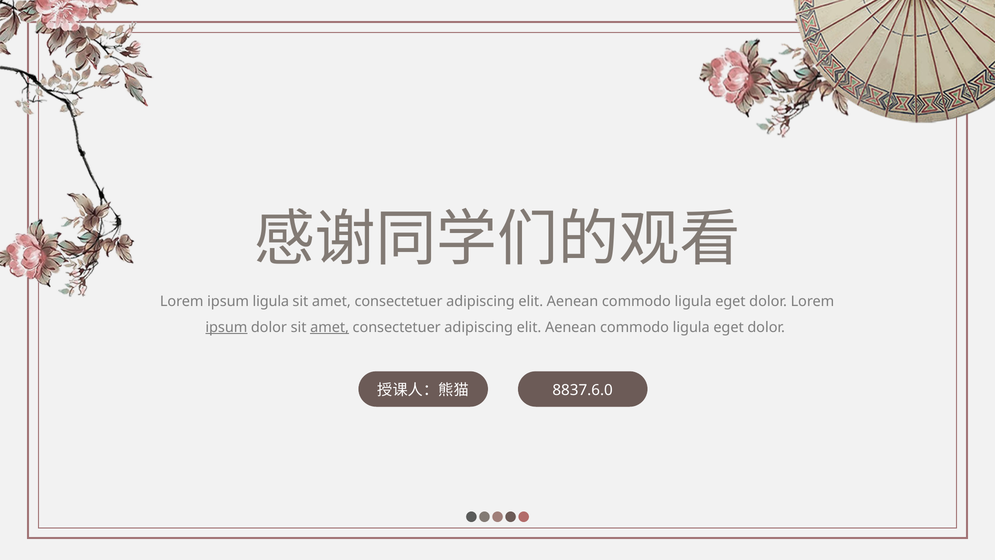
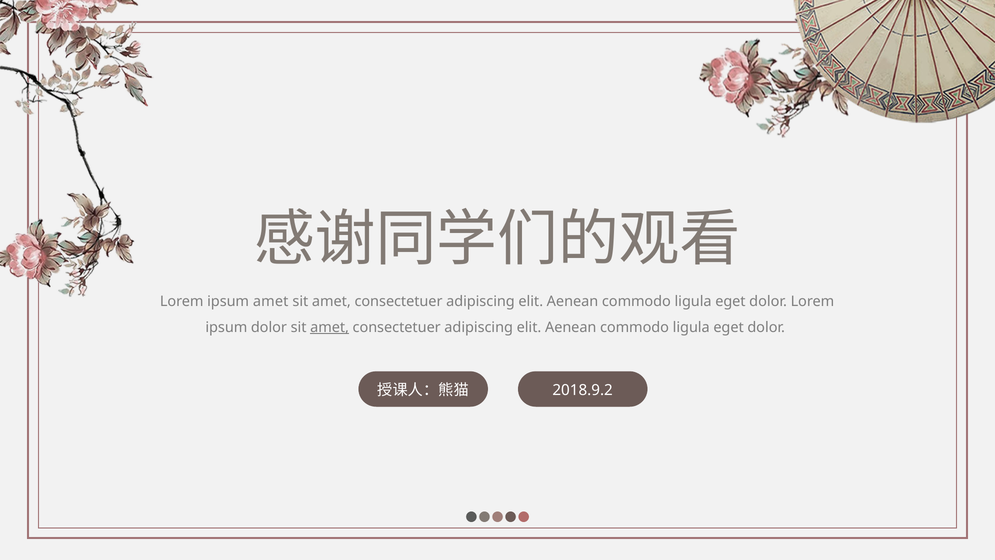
ipsum ligula: ligula -> amet
ipsum at (226, 327) underline: present -> none
8837.6.0: 8837.6.0 -> 2018.9.2
